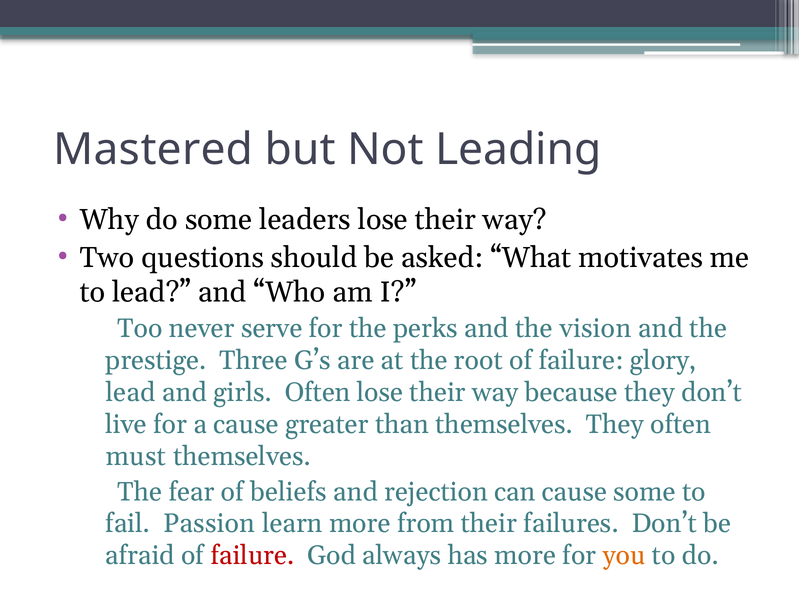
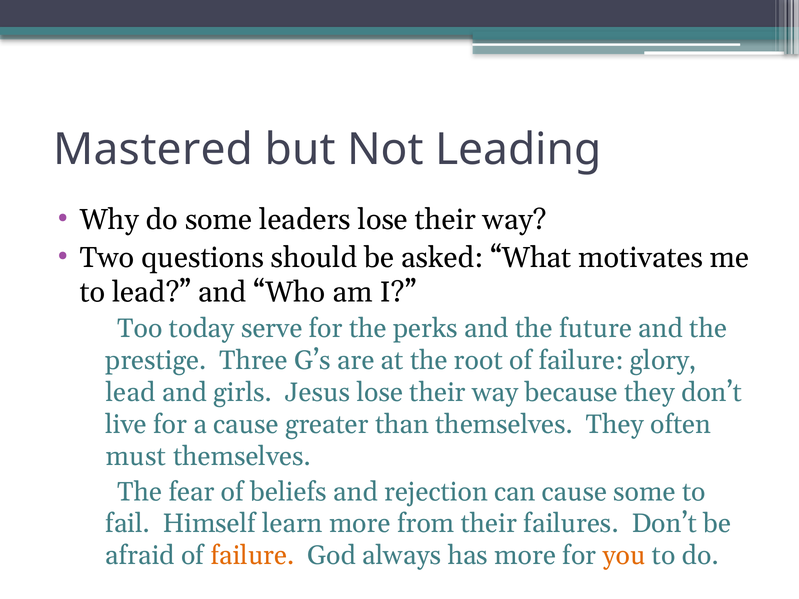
never: never -> today
vision: vision -> future
girls Often: Often -> Jesus
Passion: Passion -> Himself
failure at (252, 556) colour: red -> orange
